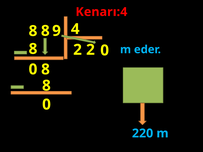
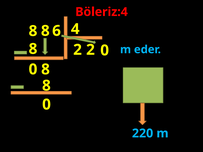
Kenarı:4: Kenarı:4 -> Böleriz:4
9: 9 -> 6
